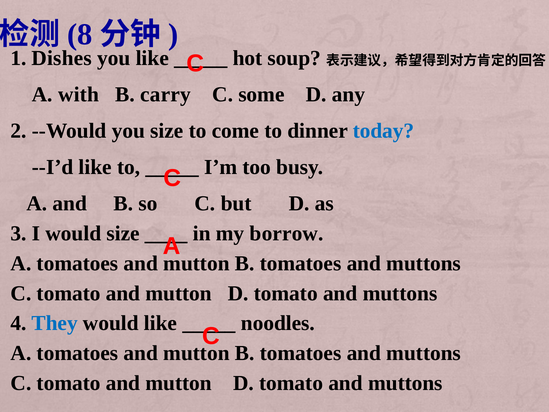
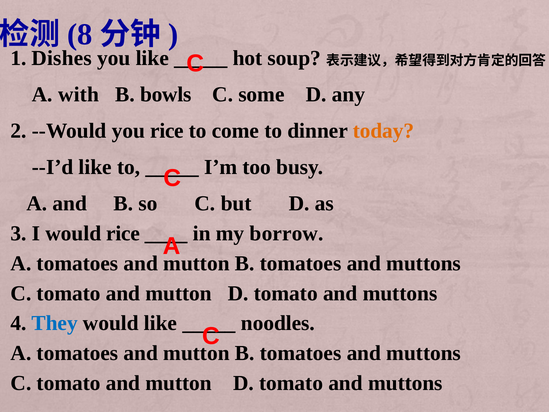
carry: carry -> bowls
you size: size -> rice
today colour: blue -> orange
would size: size -> rice
